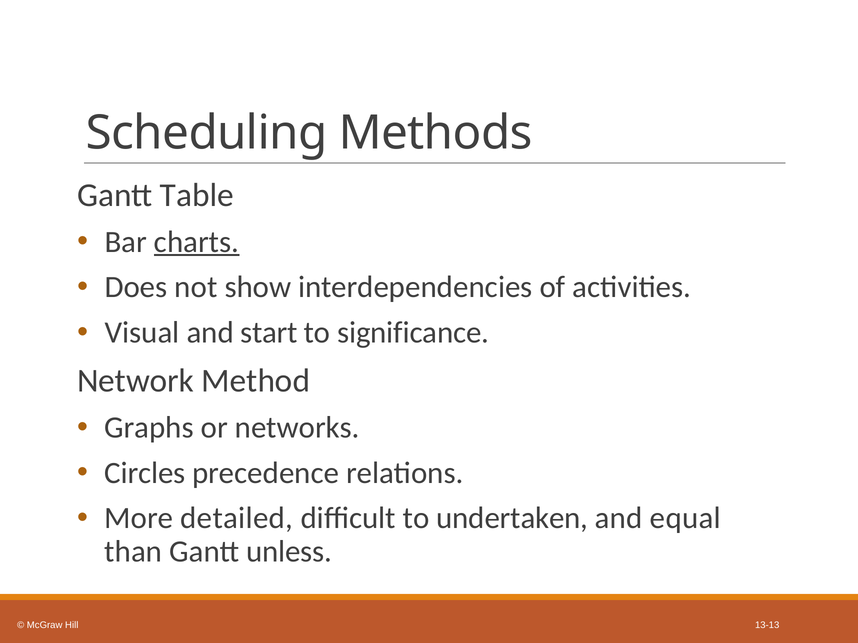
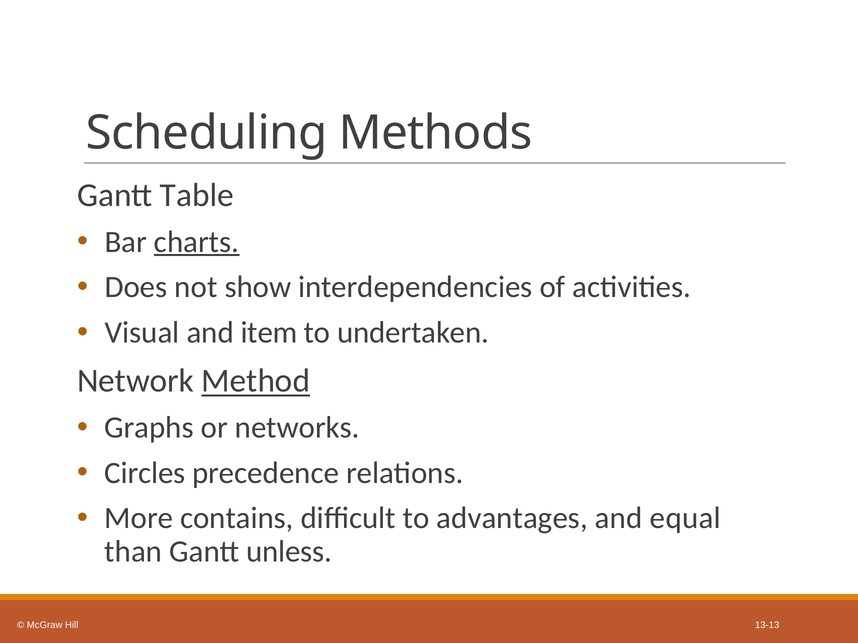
start: start -> item
significance: significance -> undertaken
Method underline: none -> present
detailed: detailed -> contains
undertaken: undertaken -> advantages
